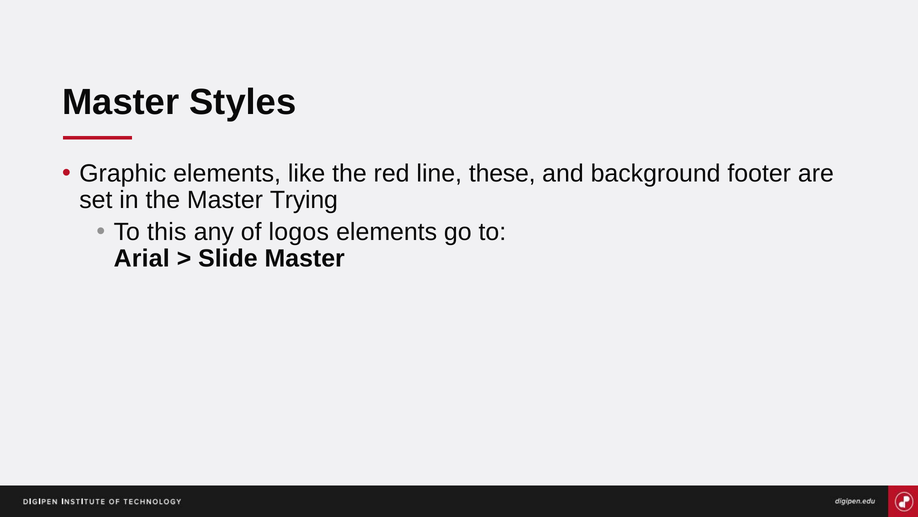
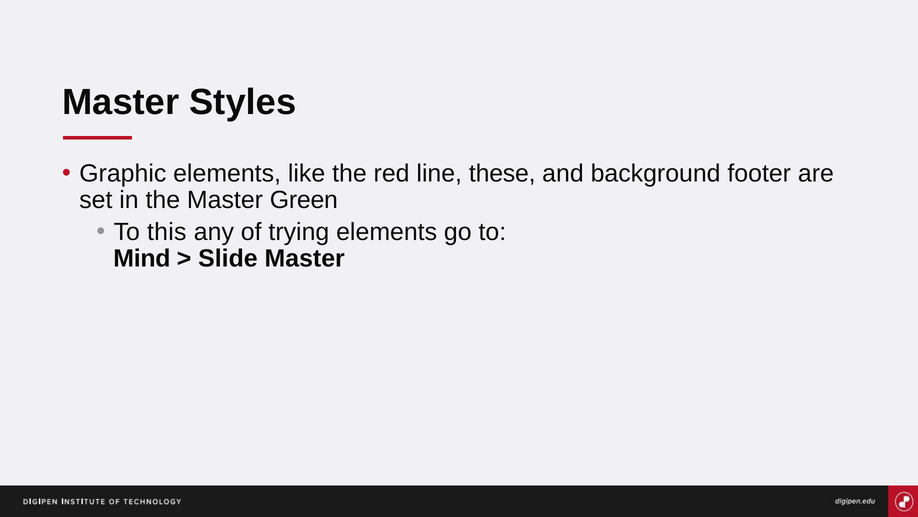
Trying: Trying -> Green
logos: logos -> trying
Arial: Arial -> Mind
